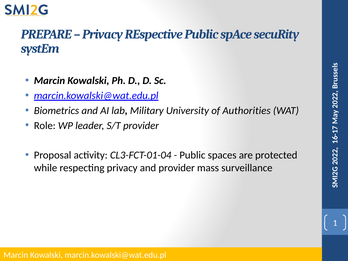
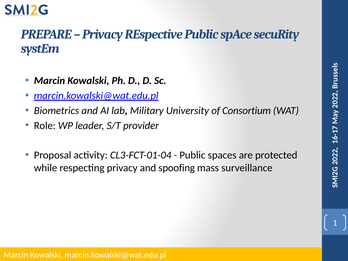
Authorities: Authorities -> Consortium
and provider: provider -> spoofing
